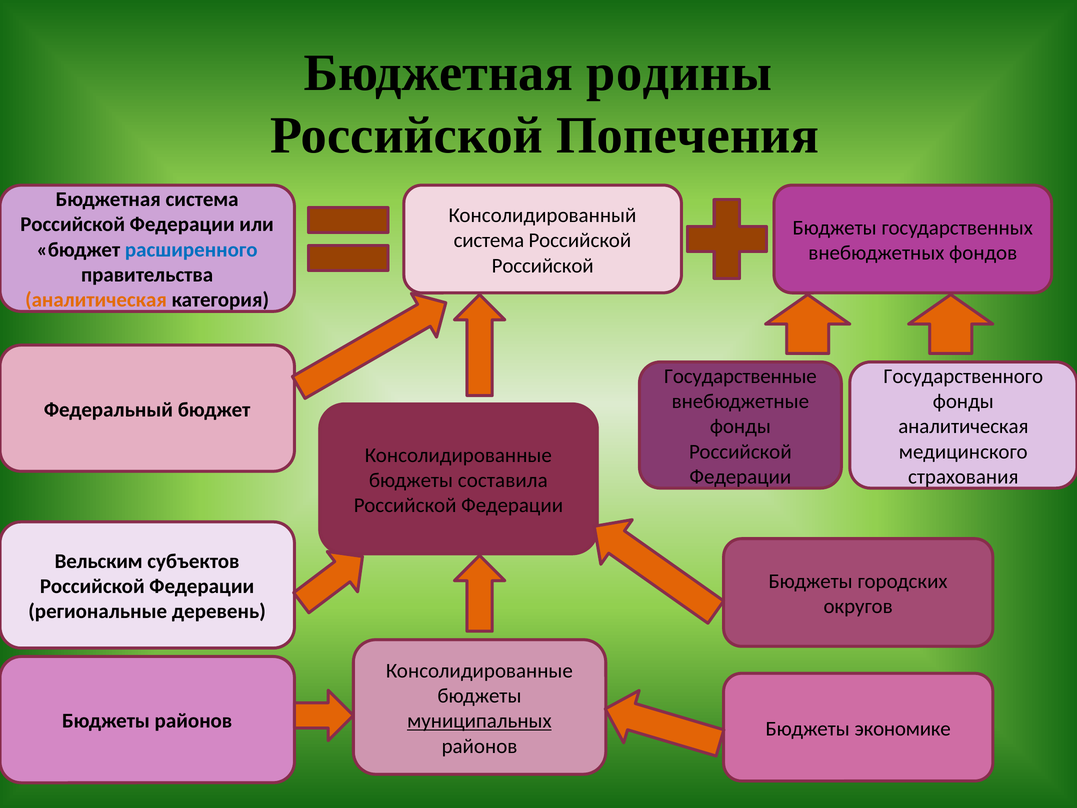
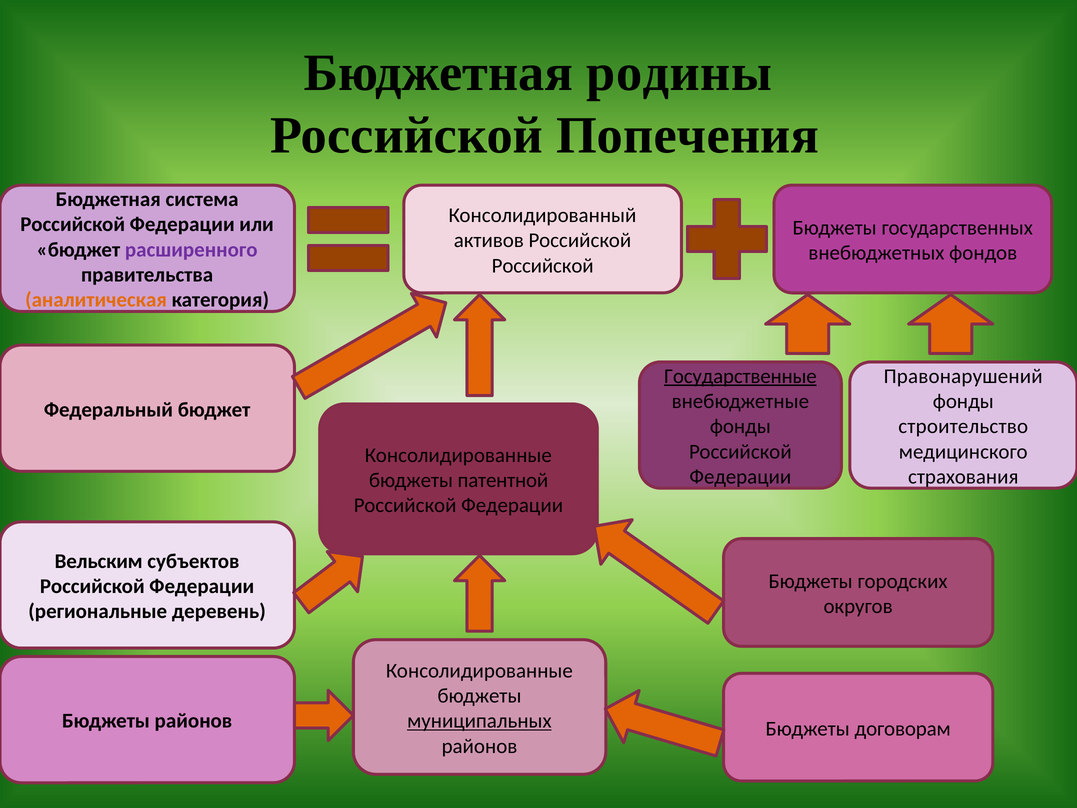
система at (489, 240): система -> активов
расширенного colour: blue -> purple
Государственные underline: none -> present
Государственного: Государственного -> Правонарушений
аналитическая at (963, 426): аналитическая -> строительство
составила: составила -> патентной
экономике: экономике -> договорам
